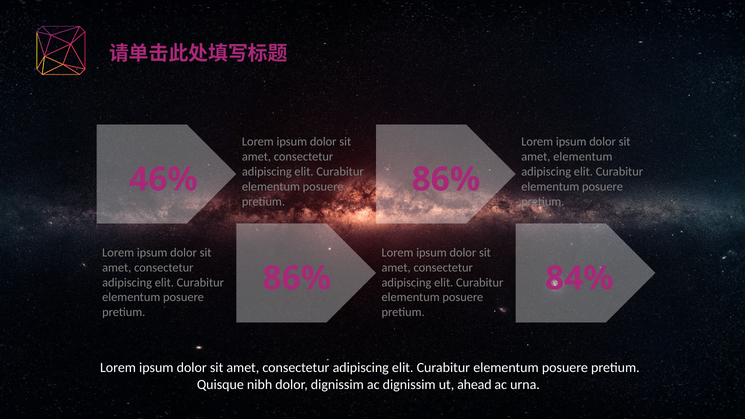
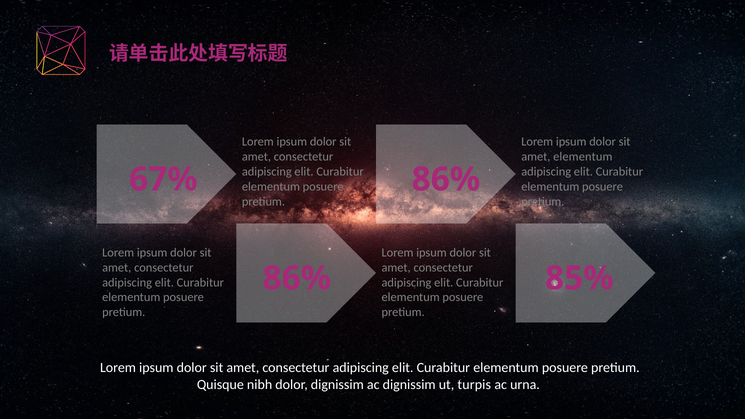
46%: 46% -> 67%
84%: 84% -> 85%
ahead: ahead -> turpis
